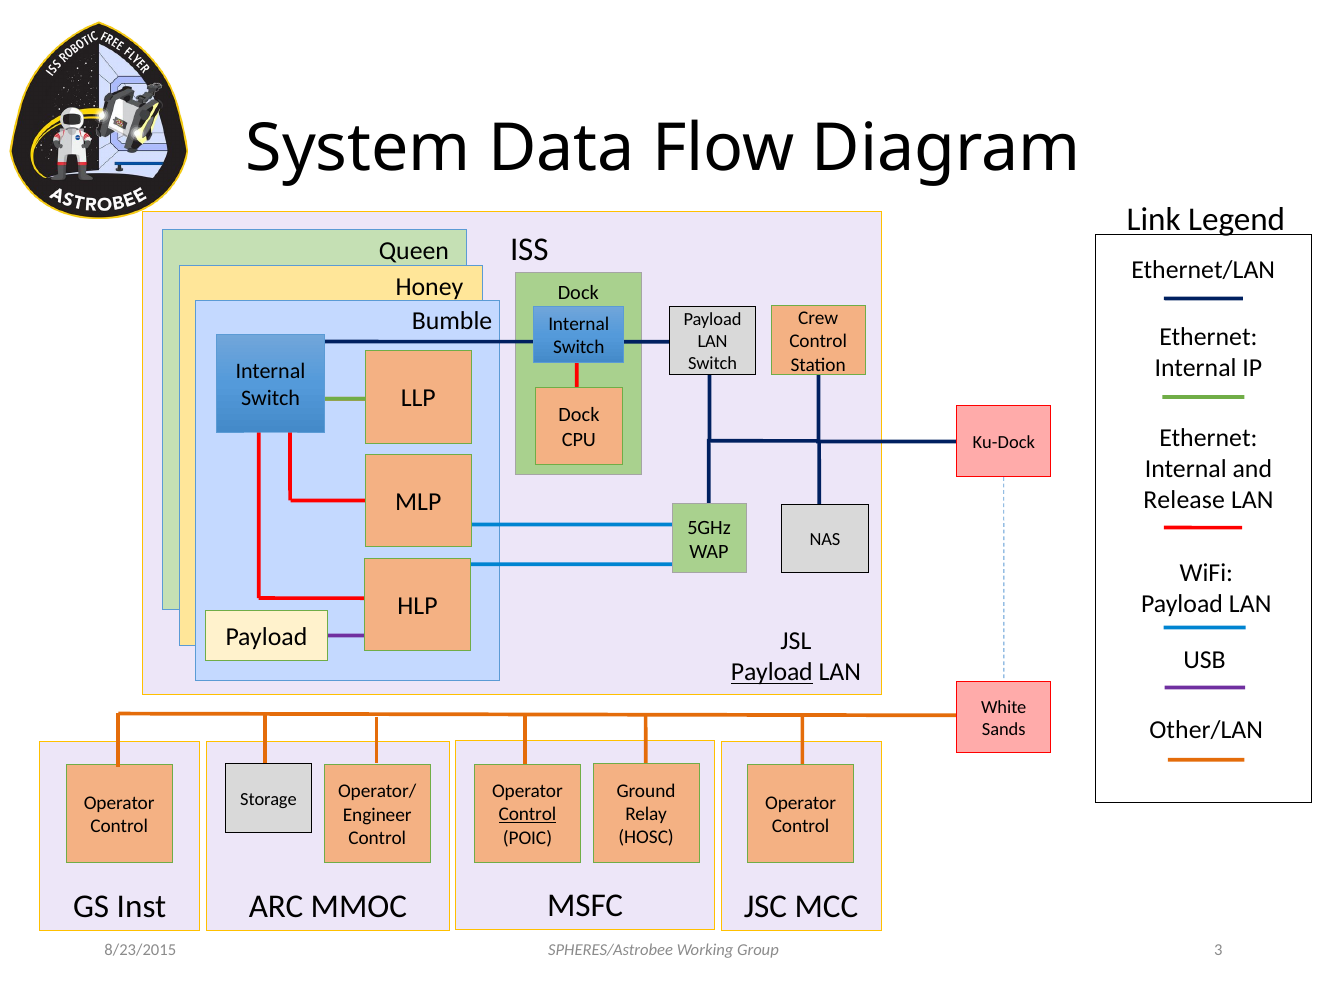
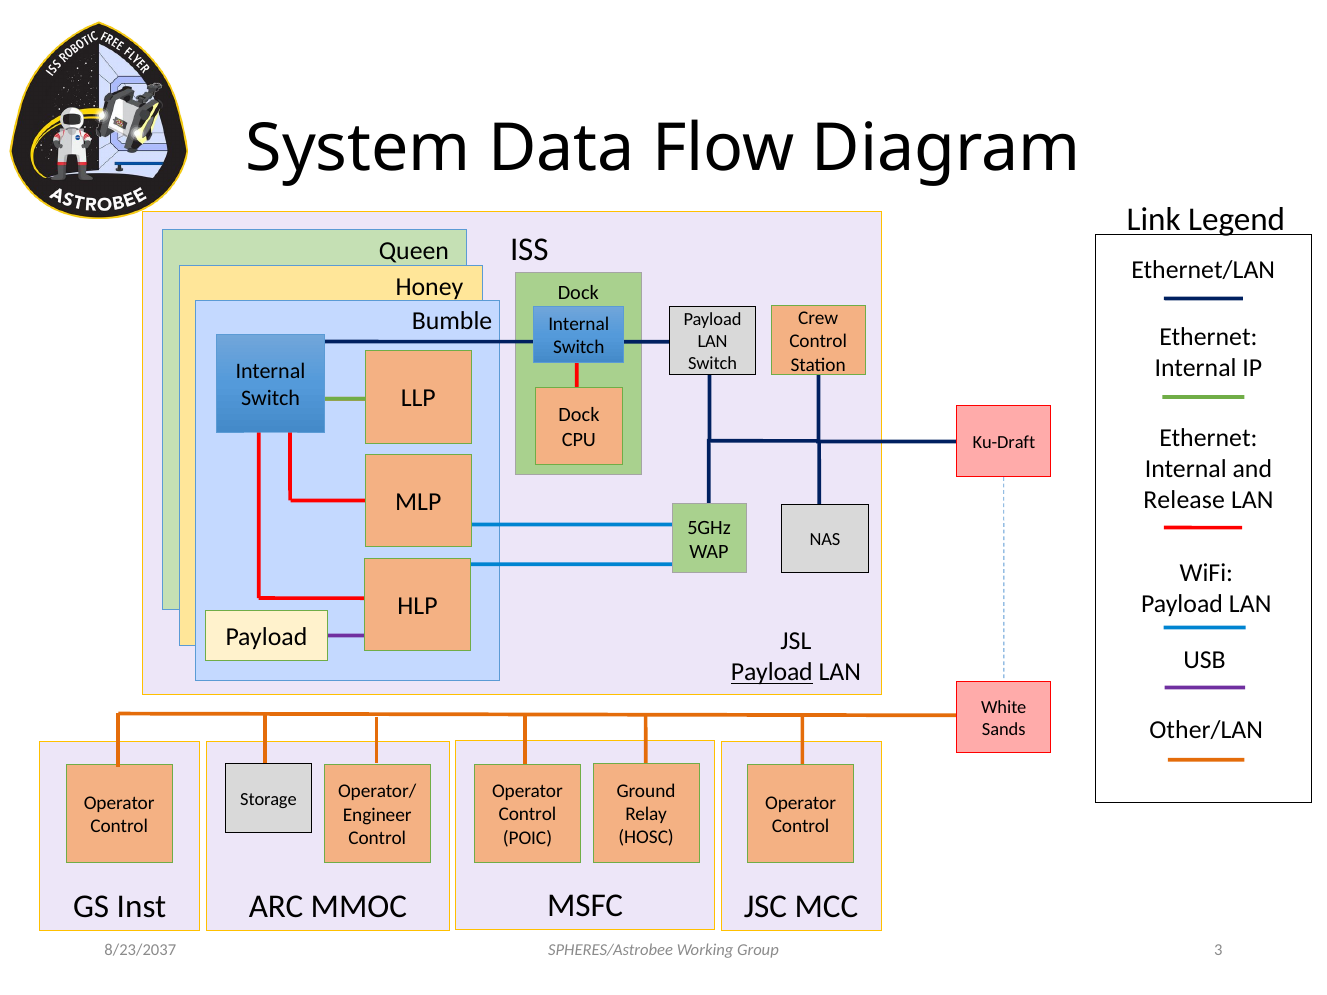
Ku-Dock: Ku-Dock -> Ku-Draft
Control at (527, 815) underline: present -> none
8/23/2015: 8/23/2015 -> 8/23/2037
